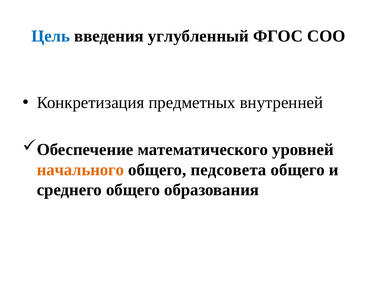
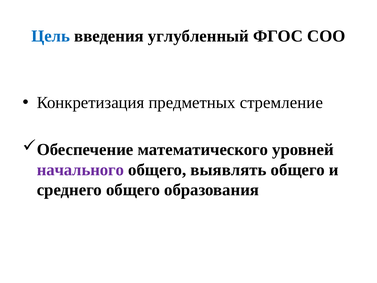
внутренней: внутренней -> стремление
начального colour: orange -> purple
педсовета: педсовета -> выявлять
